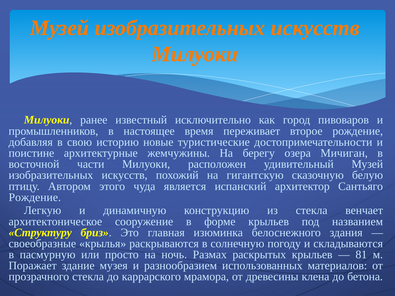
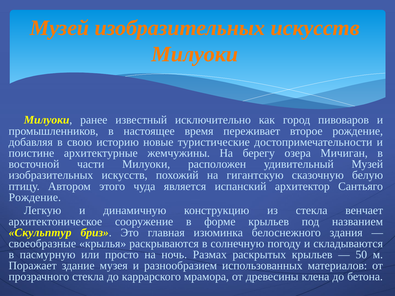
Структуру: Структуру -> Скульптур
81: 81 -> 50
